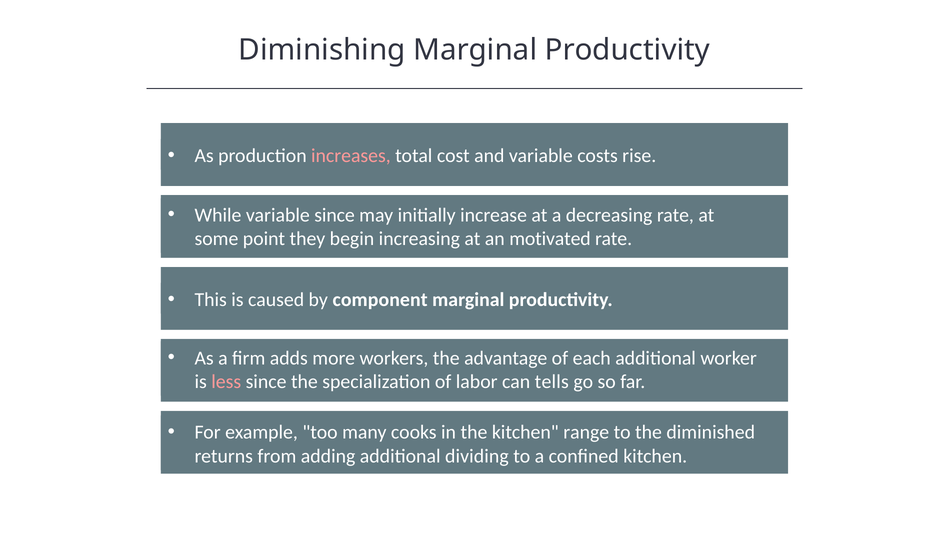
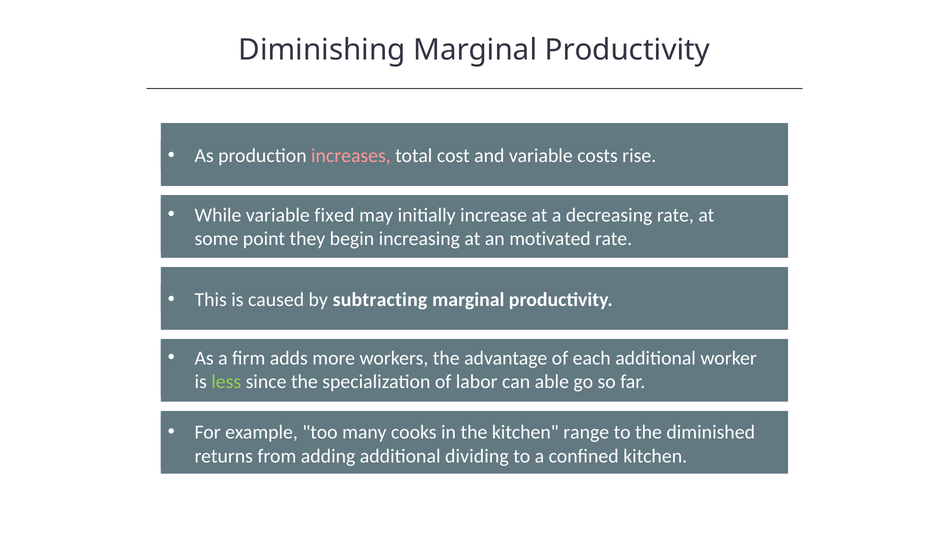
variable since: since -> fixed
component: component -> subtracting
less colour: pink -> light green
tells: tells -> able
